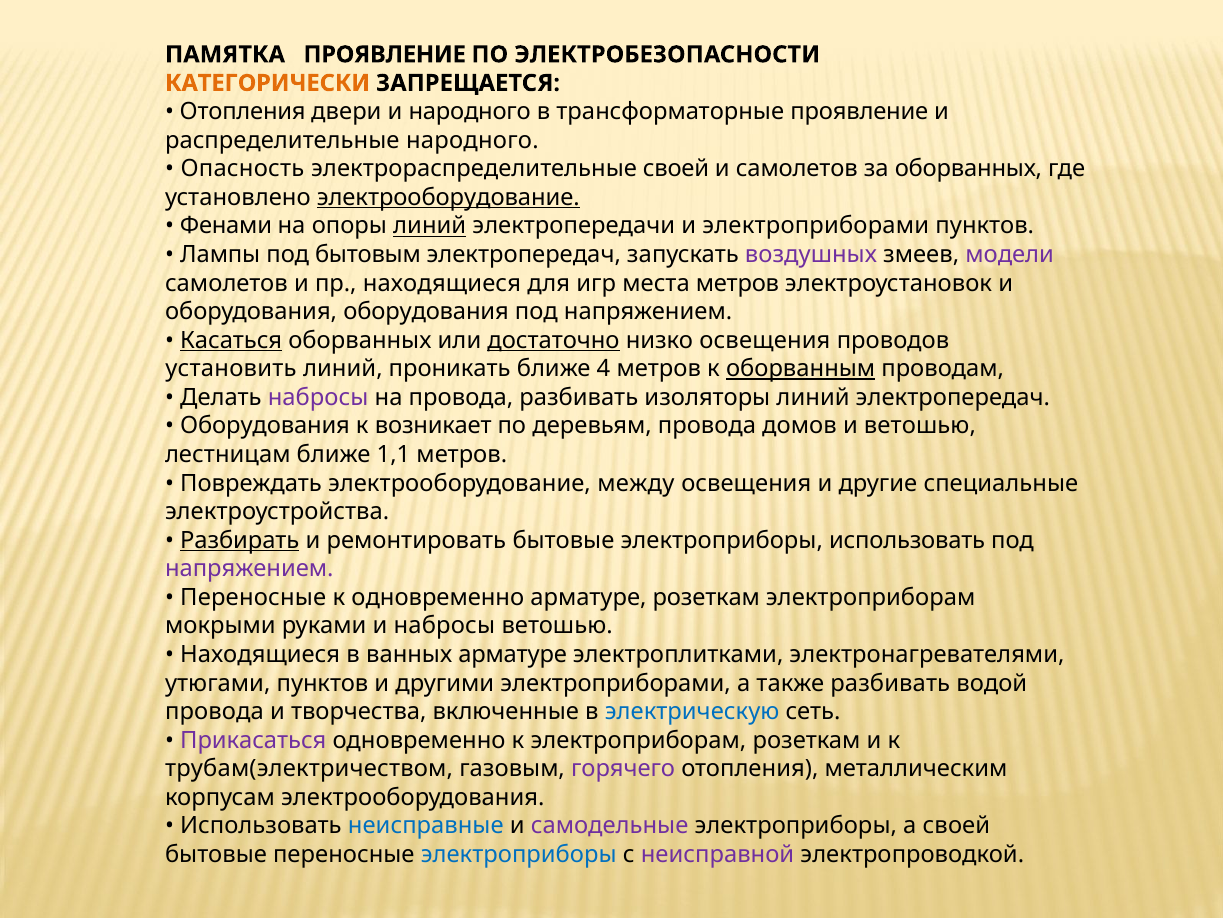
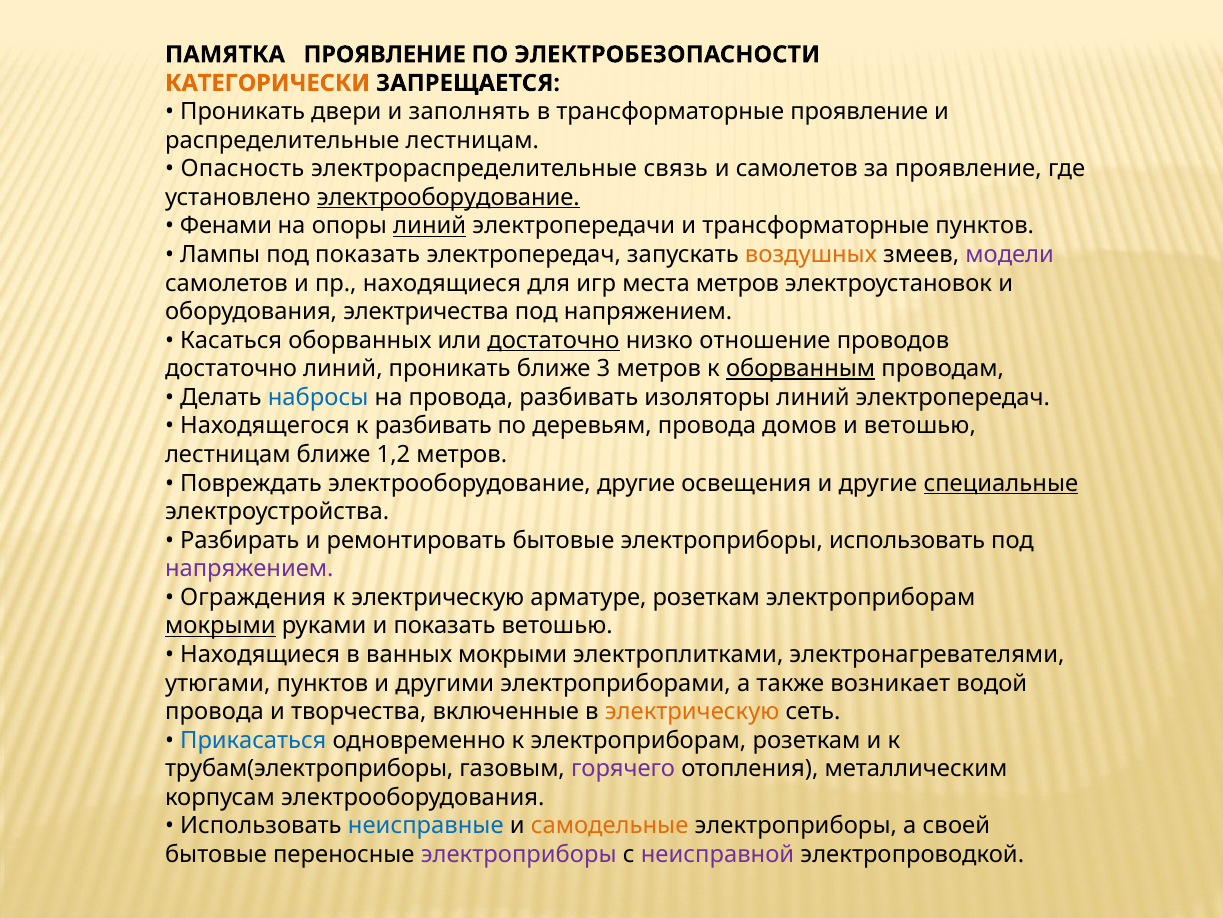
Отопления at (243, 112): Отопления -> Проникать
и народного: народного -> заполнять
распределительные народного: народного -> лестницам
электрораспределительные своей: своей -> связь
за оборванных: оборванных -> проявление
и электроприборами: электроприборами -> трансформаторные
под бытовым: бытовым -> показать
воздушных colour: purple -> orange
оборудования оборудования: оборудования -> электричества
Касаться underline: present -> none
низко освещения: освещения -> отношение
установить at (231, 369): установить -> достаточно
4: 4 -> 3
набросы at (318, 397) colour: purple -> blue
Оборудования at (265, 426): Оборудования -> Находящегося
к возникает: возникает -> разбивать
1,1: 1,1 -> 1,2
электрооборудование между: между -> другие
специальные underline: none -> present
Разбирать underline: present -> none
Переносные at (253, 597): Переносные -> Ограждения
к одновременно: одновременно -> электрическую
мокрыми at (220, 626) underline: none -> present
и набросы: набросы -> показать
ванных арматуре: арматуре -> мокрыми
также разбивать: разбивать -> возникает
электрическую at (692, 711) colour: blue -> orange
Прикасаться colour: purple -> blue
трубам(электричеством: трубам(электричеством -> трубам(электроприборы
самодельные colour: purple -> orange
электроприборы at (519, 854) colour: blue -> purple
